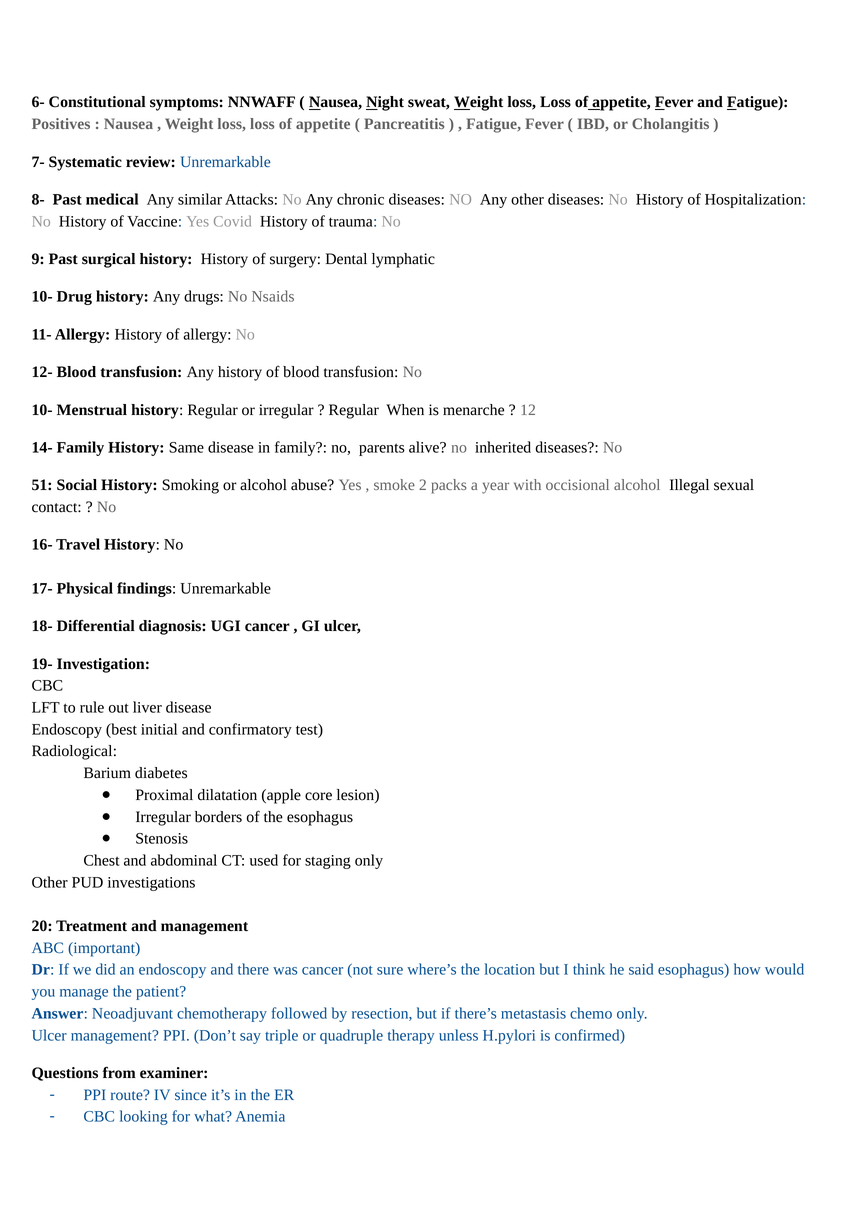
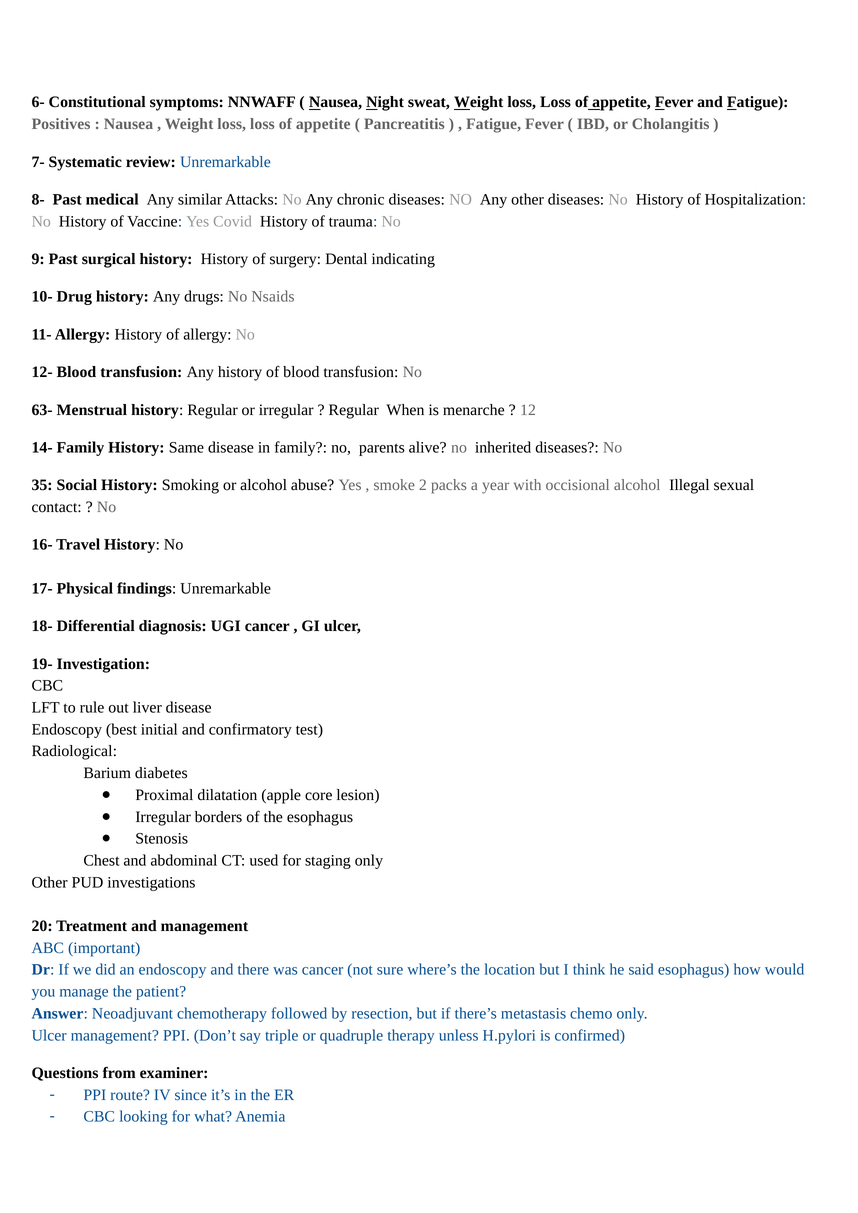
lymphatic: lymphatic -> indicating
10- at (42, 410): 10- -> 63-
51: 51 -> 35
